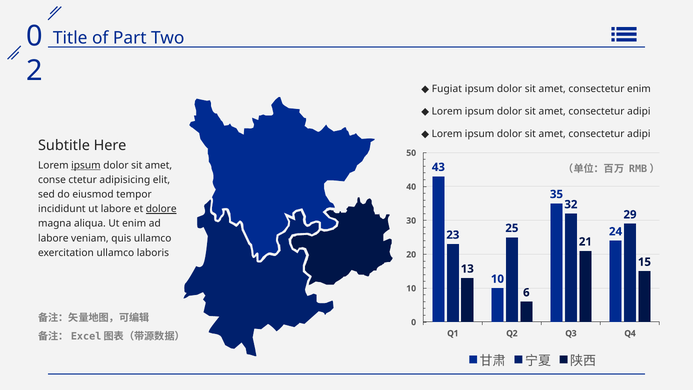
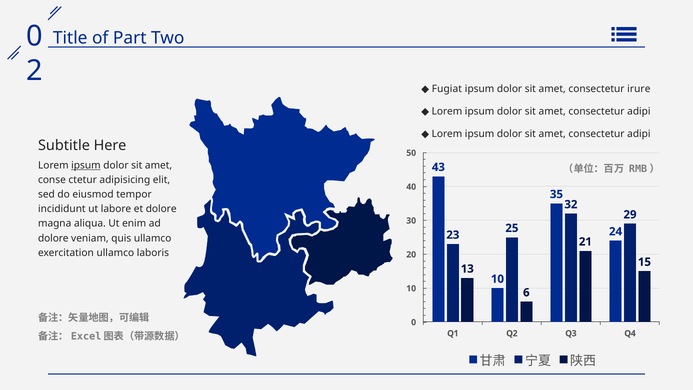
consectetur enim: enim -> irure
dolore at (161, 209) underline: present -> none
labore at (53, 238): labore -> dolore
